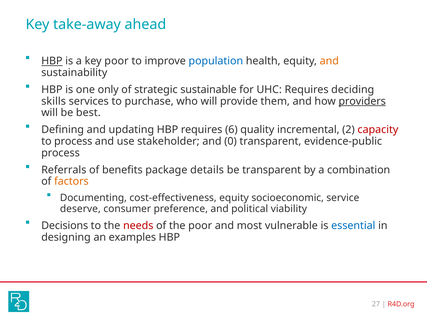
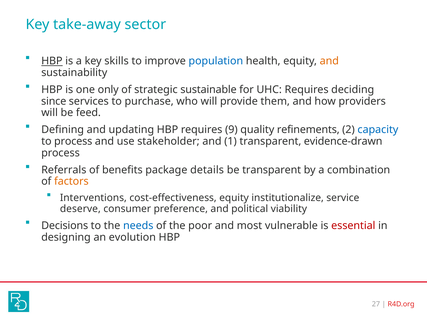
ahead: ahead -> sector
key poor: poor -> skills
skills: skills -> since
providers underline: present -> none
best: best -> feed
6: 6 -> 9
incremental: incremental -> refinements
capacity colour: red -> blue
0: 0 -> 1
evidence-public: evidence-public -> evidence-drawn
Documenting: Documenting -> Interventions
socioeconomic: socioeconomic -> institutionalize
needs colour: red -> blue
essential colour: blue -> red
examples: examples -> evolution
